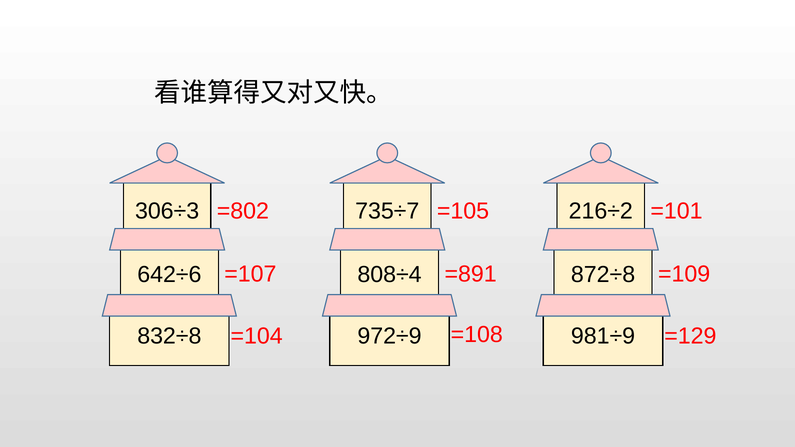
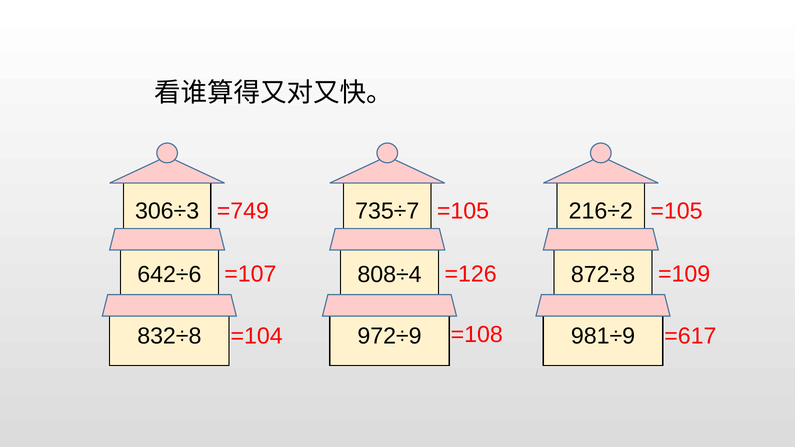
=802: =802 -> =749
=101 at (676, 211): =101 -> =105
=891: =891 -> =126
=129: =129 -> =617
